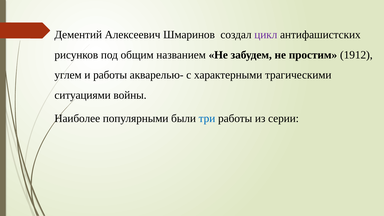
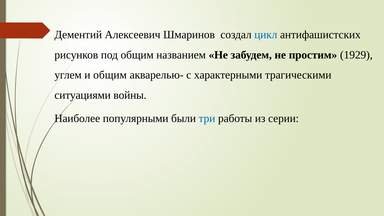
цикл colour: purple -> blue
1912: 1912 -> 1929
и работы: работы -> общим
